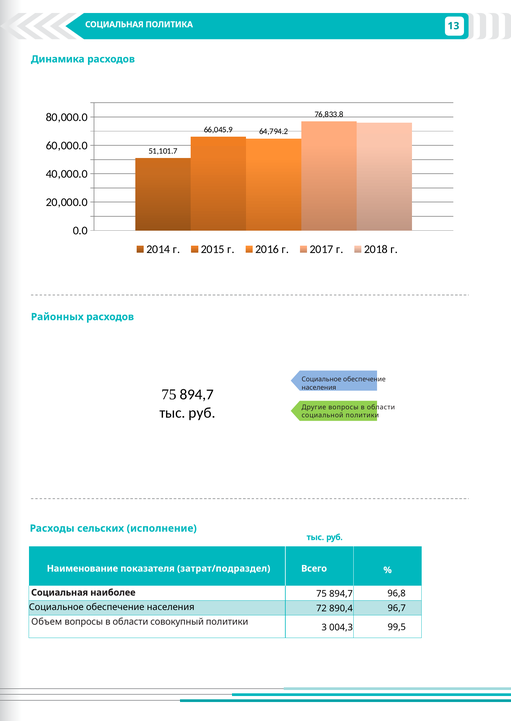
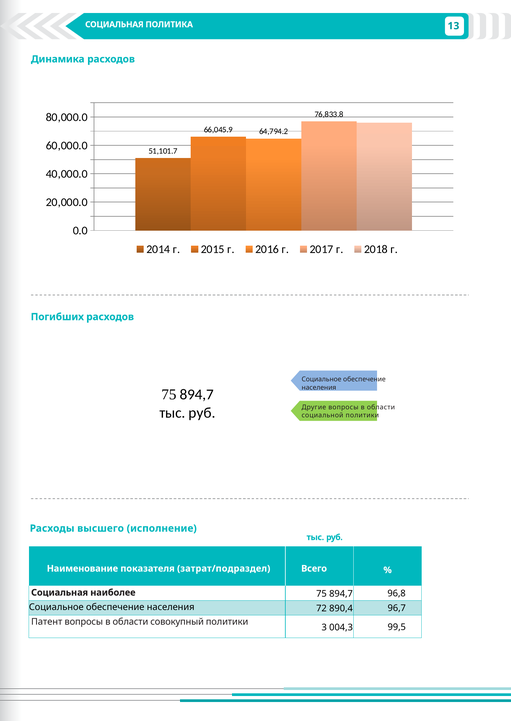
Районных: Районных -> Погибших
сельских: сельских -> высшего
Объем: Объем -> Патент
